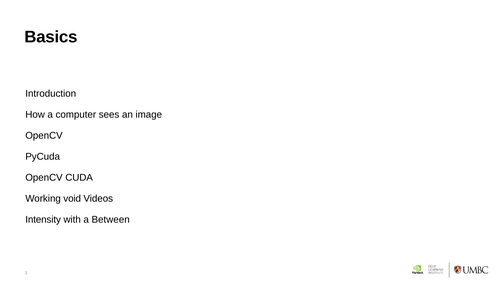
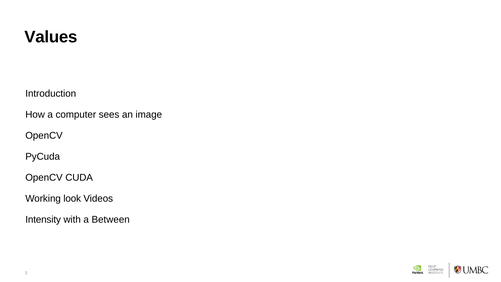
Basics: Basics -> Values
void: void -> look
